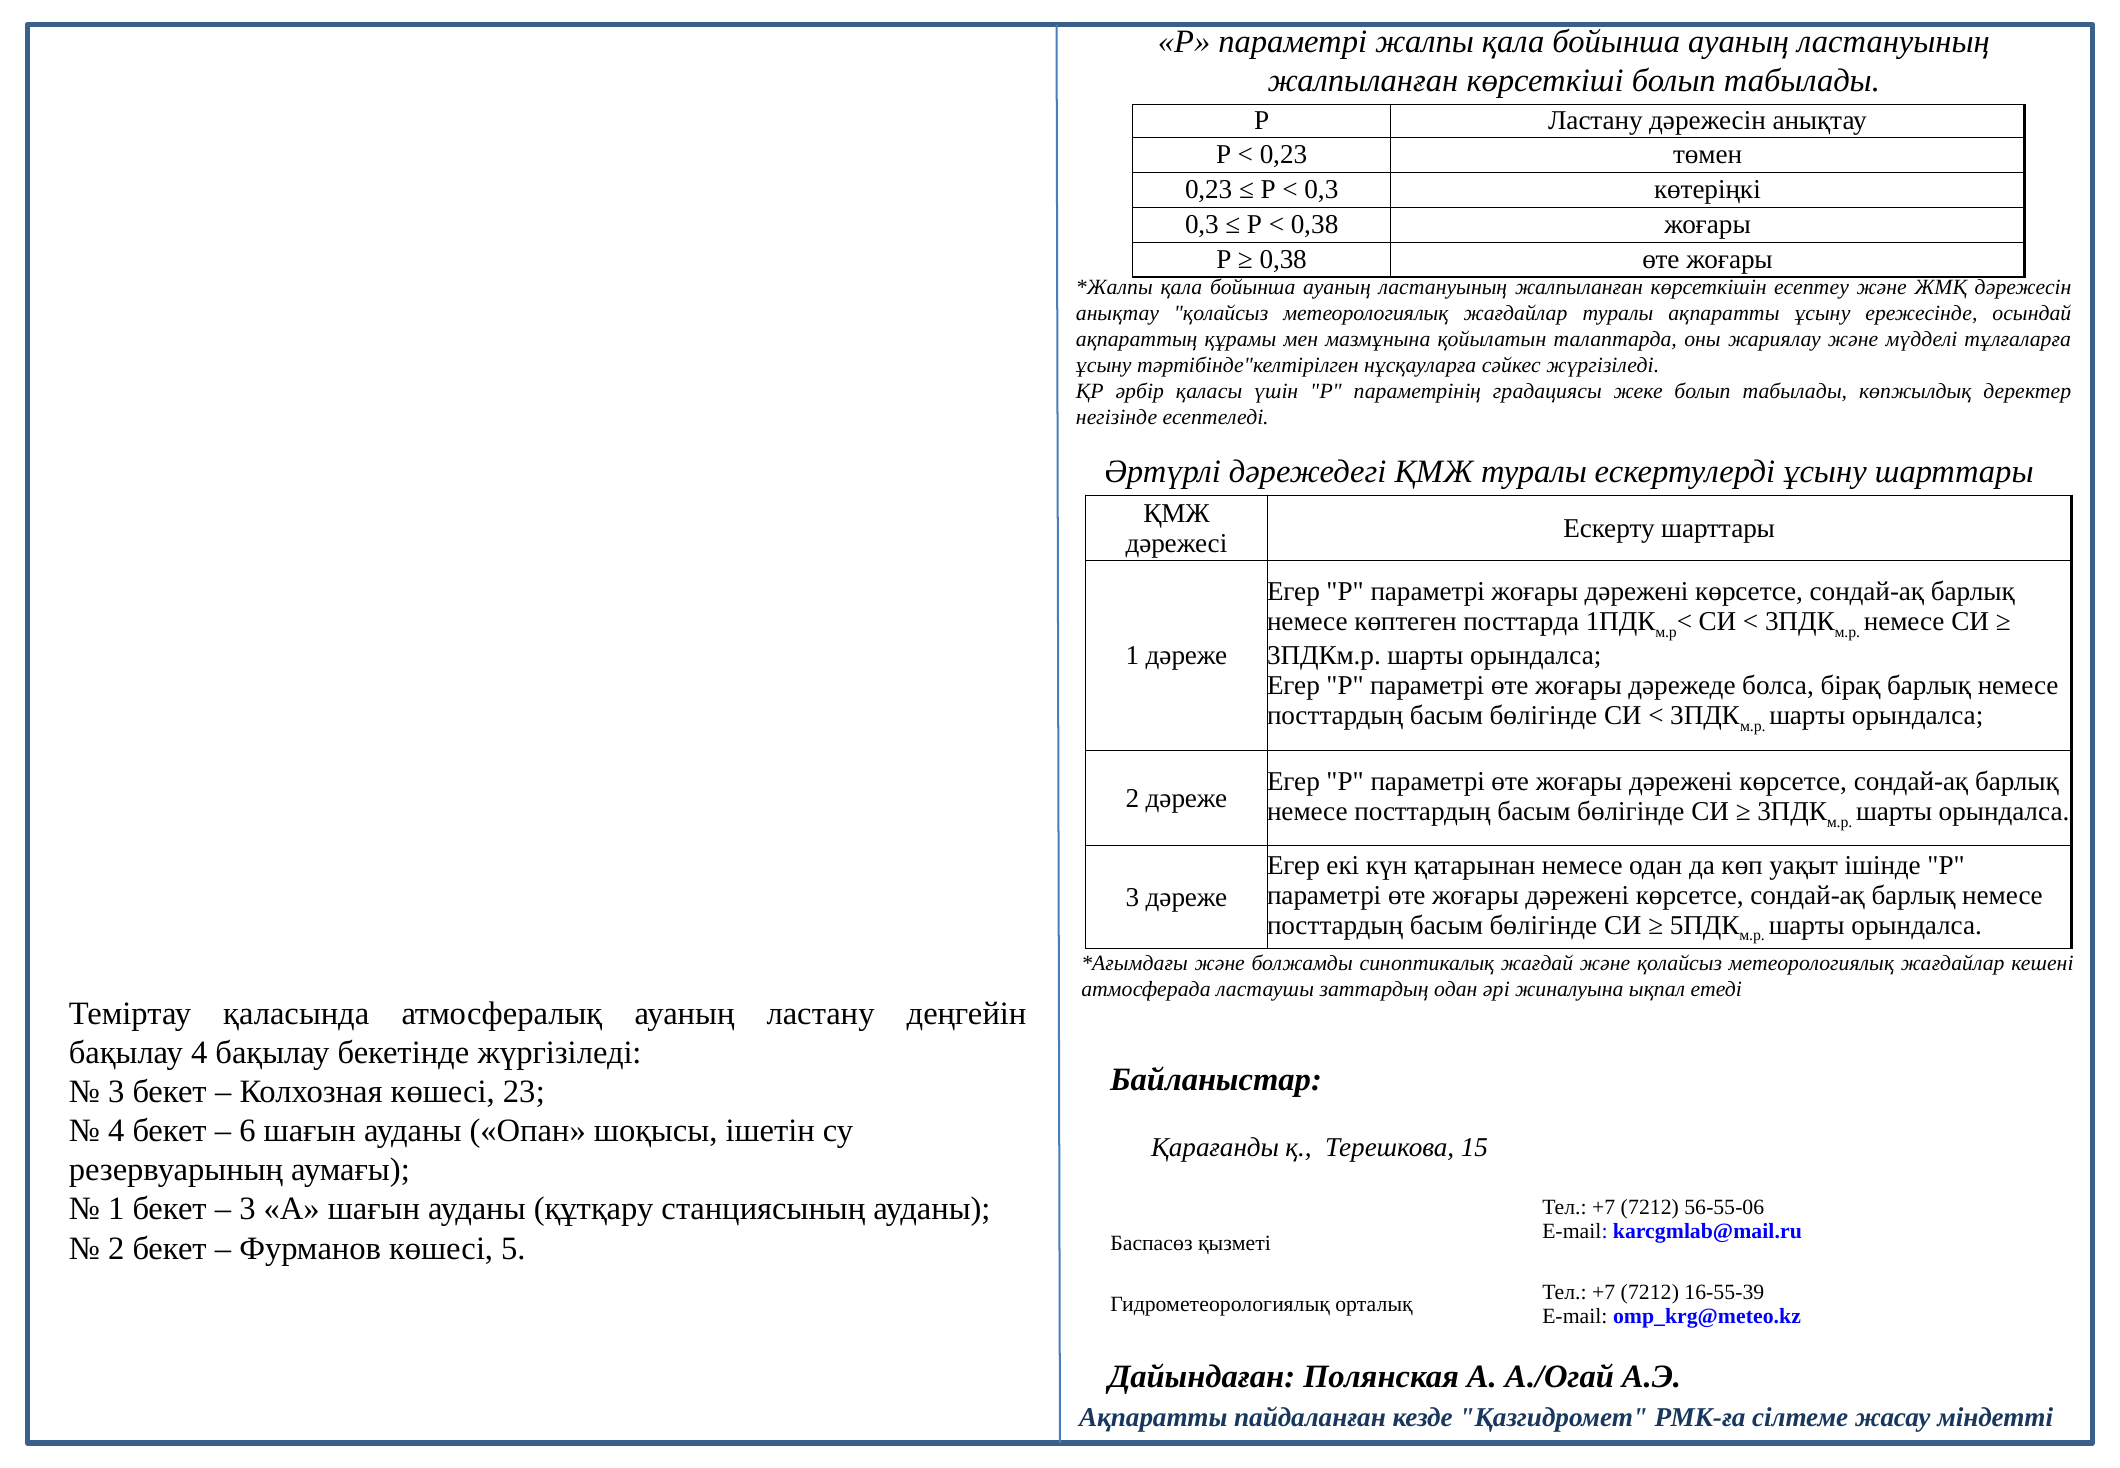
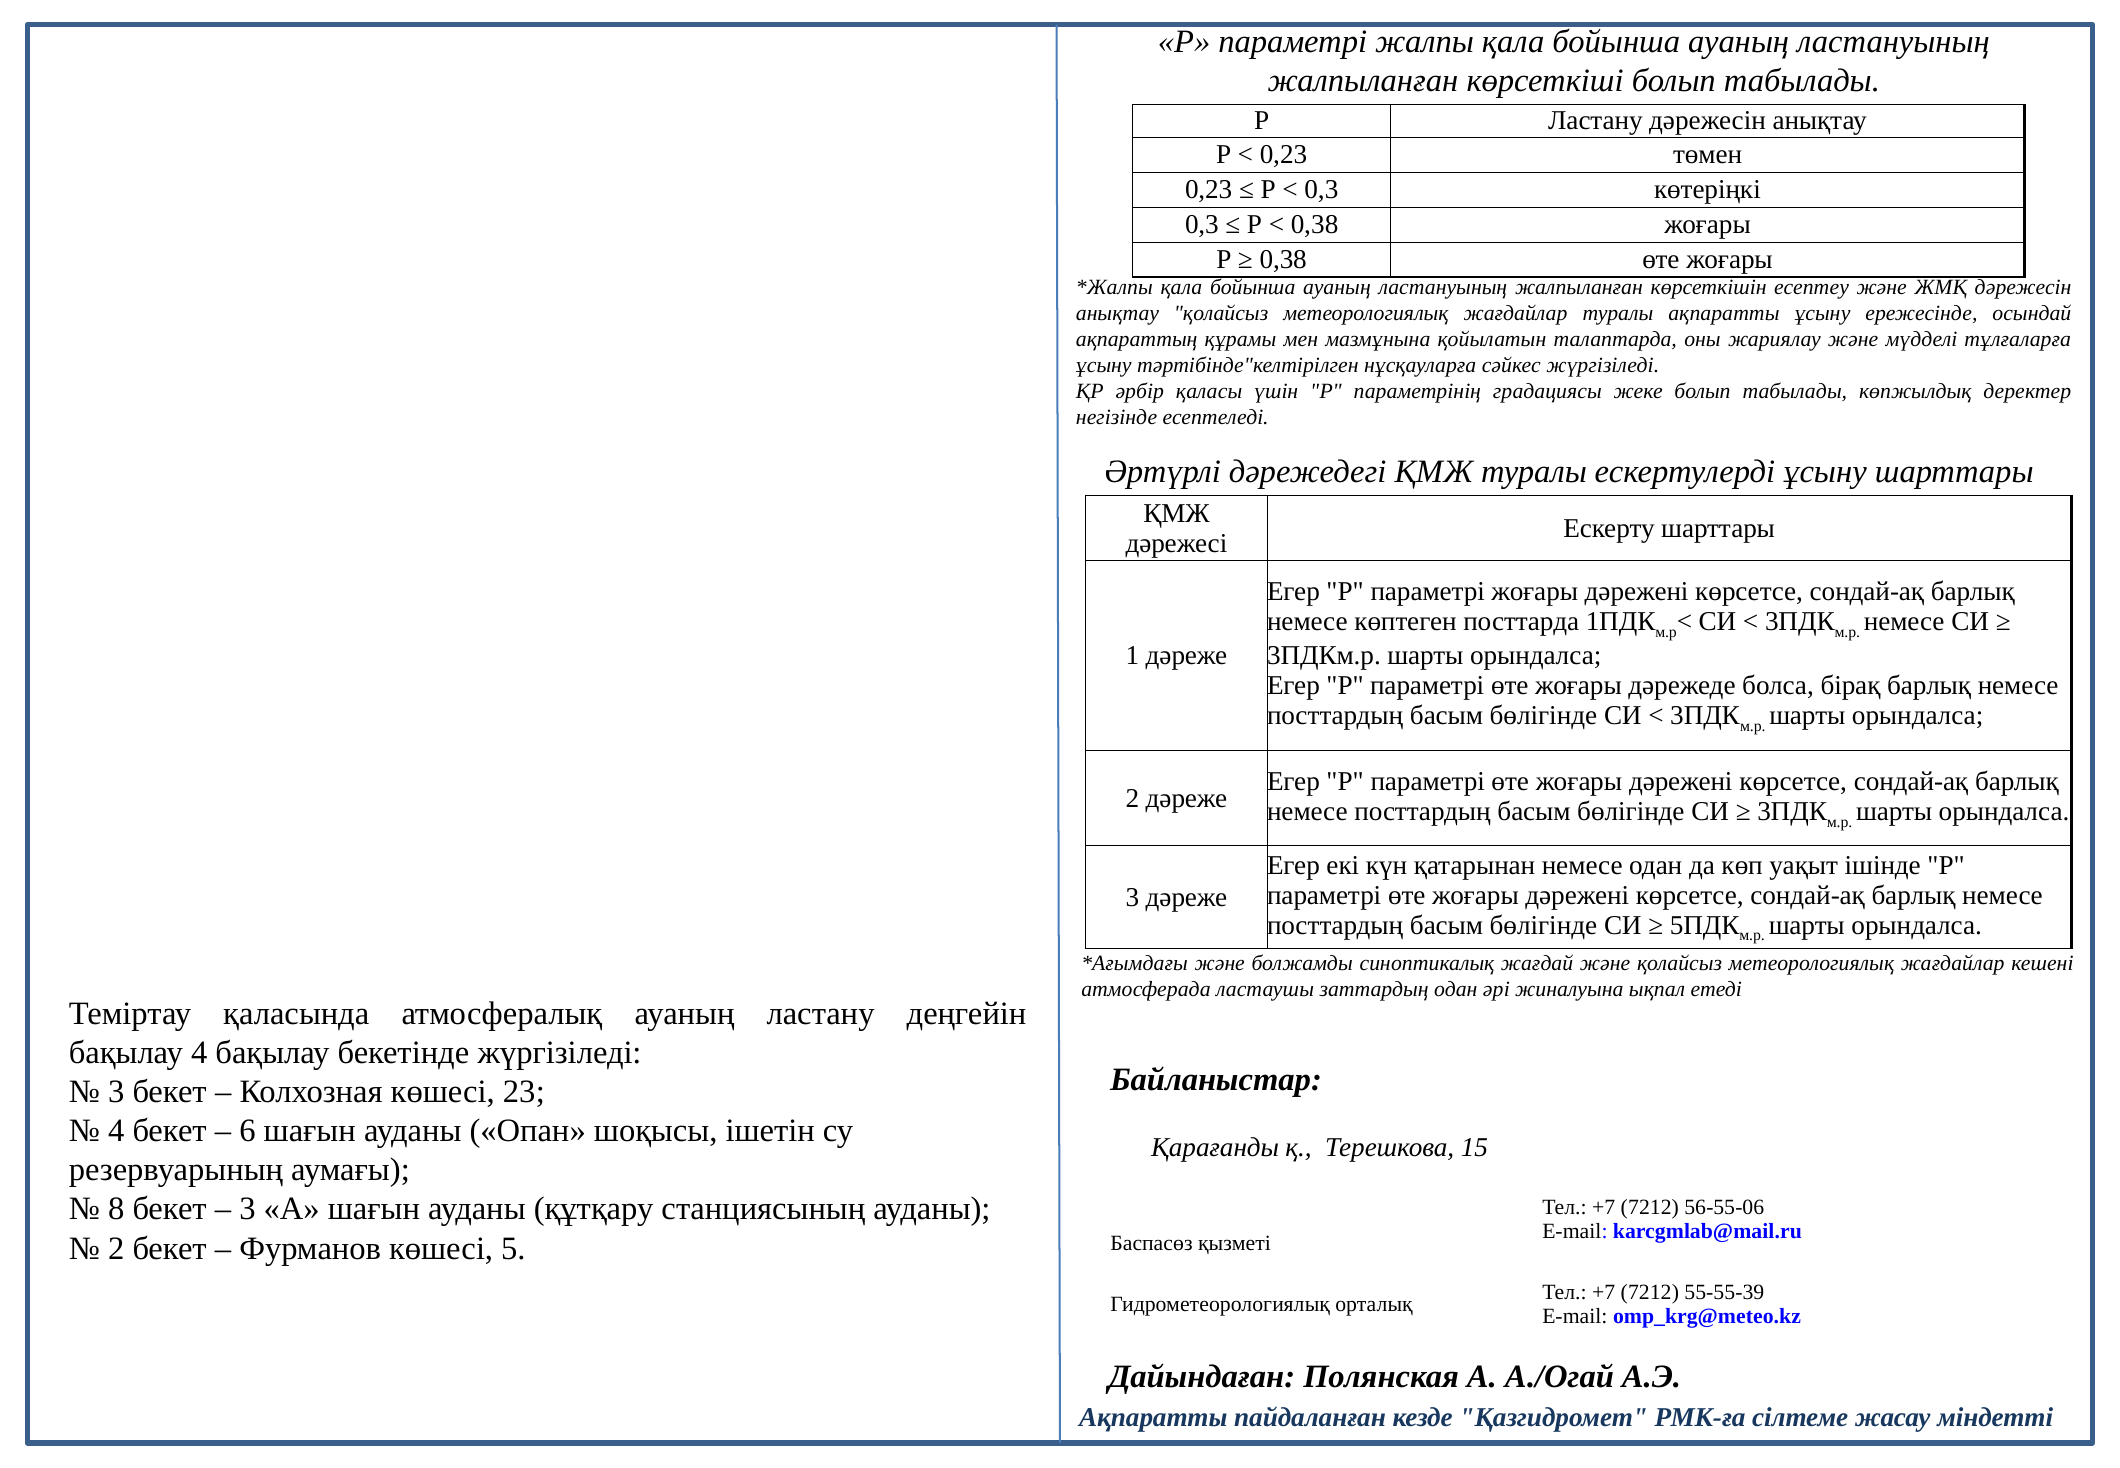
1 at (116, 1209): 1 -> 8
16-55-39: 16-55-39 -> 55-55-39
